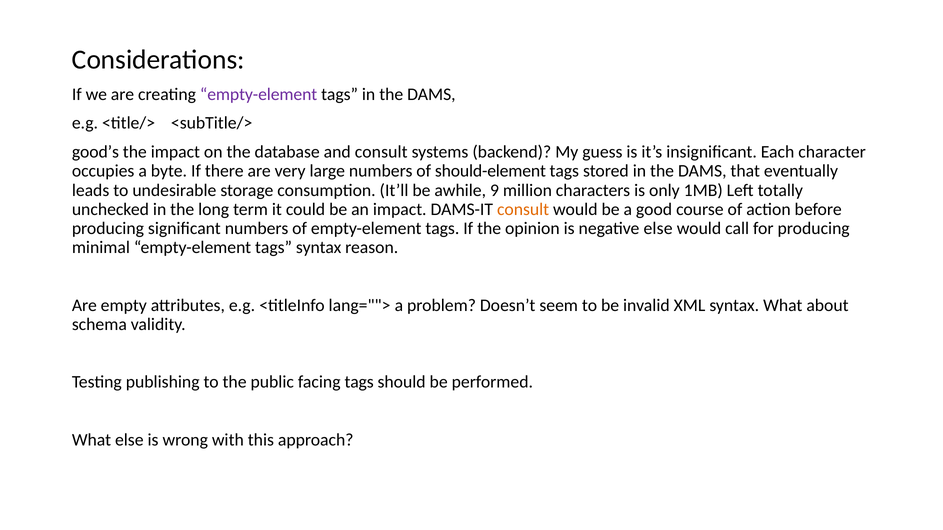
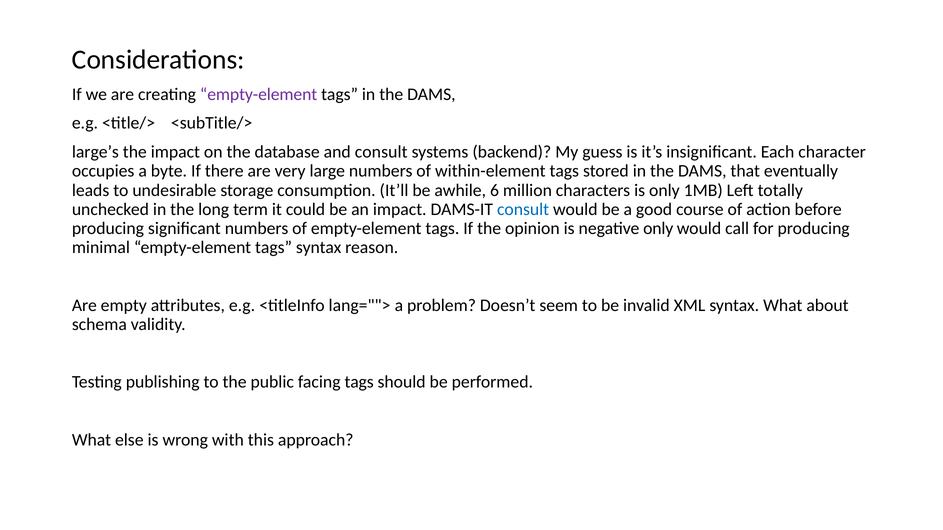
good’s: good’s -> large’s
should-element: should-element -> within-element
9: 9 -> 6
consult at (523, 209) colour: orange -> blue
negative else: else -> only
